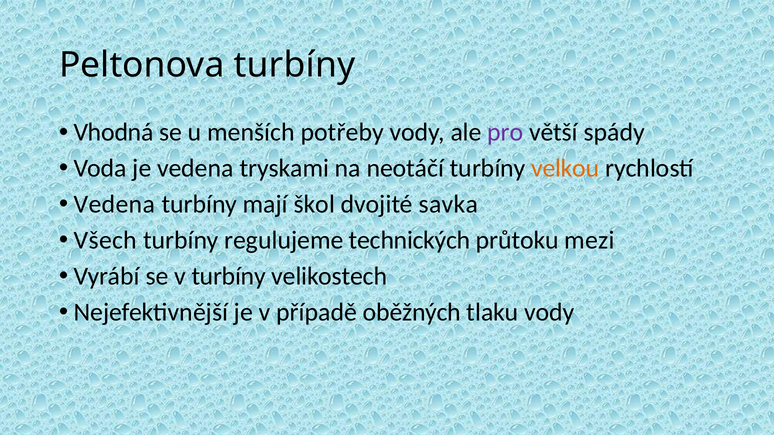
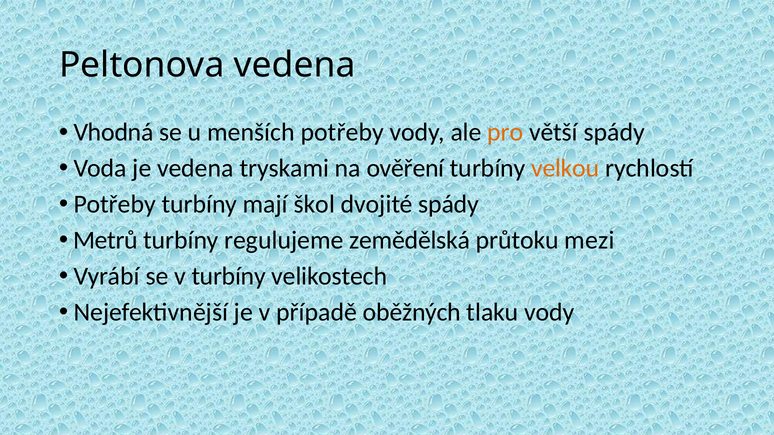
Peltonova turbíny: turbíny -> vedena
pro colour: purple -> orange
neotáčí: neotáčí -> ověření
Vedena at (114, 204): Vedena -> Potřeby
dvojité savka: savka -> spády
Všech: Všech -> Metrů
technických: technických -> zemědělská
